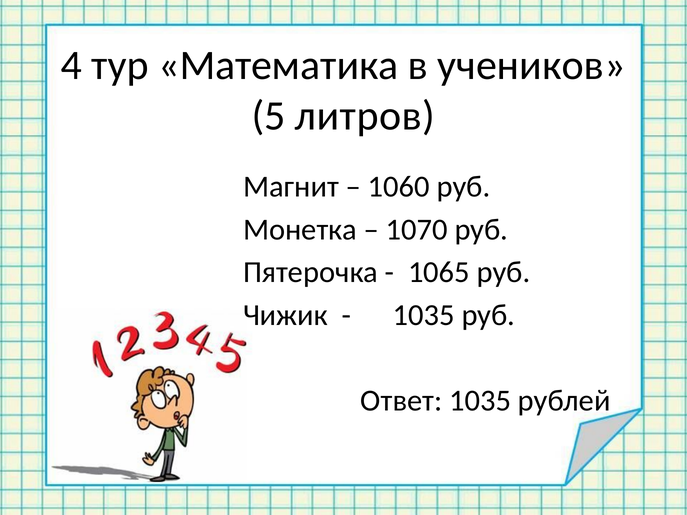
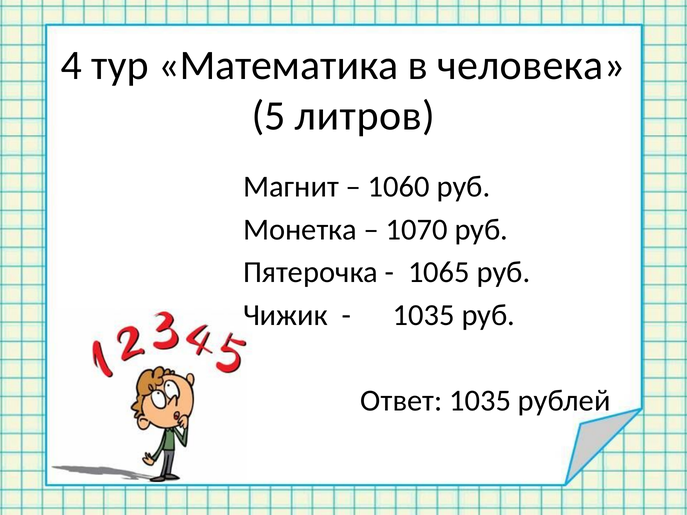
учеников: учеников -> человека
